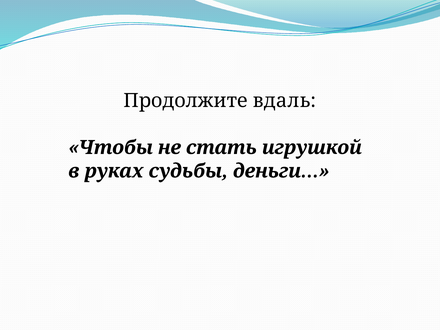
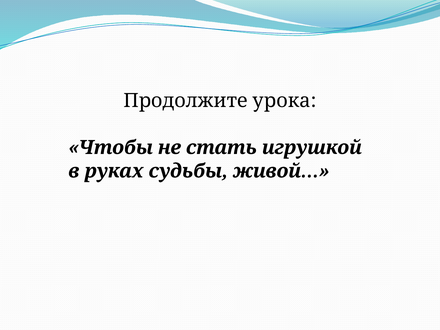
вдаль: вдаль -> урока
деньги…: деньги… -> живой…
